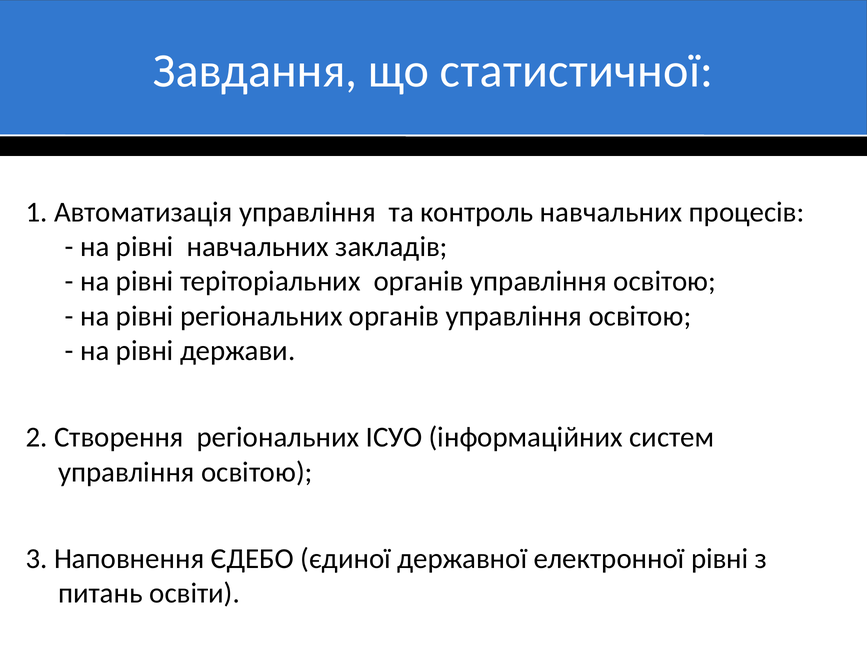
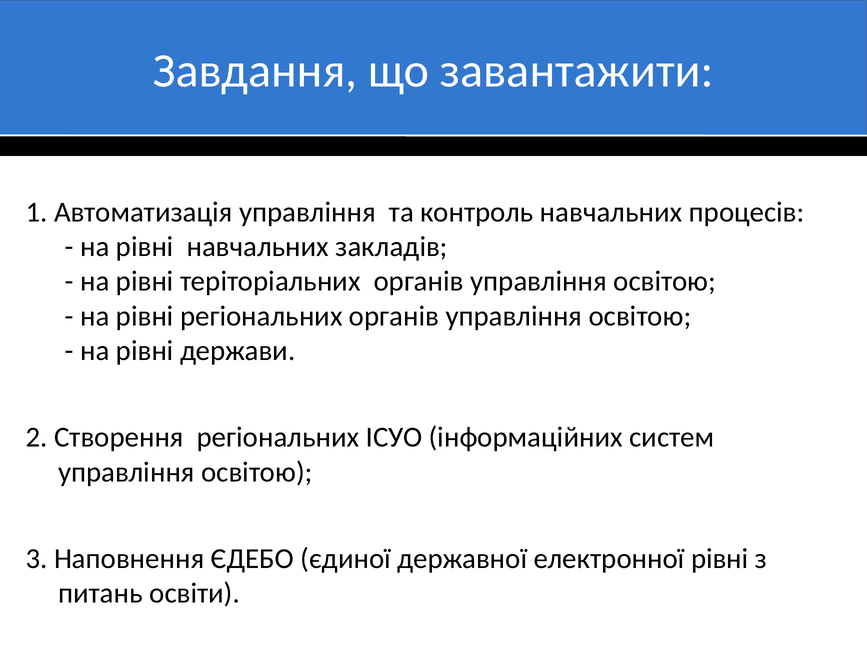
статистичної: статистичної -> завантажити
